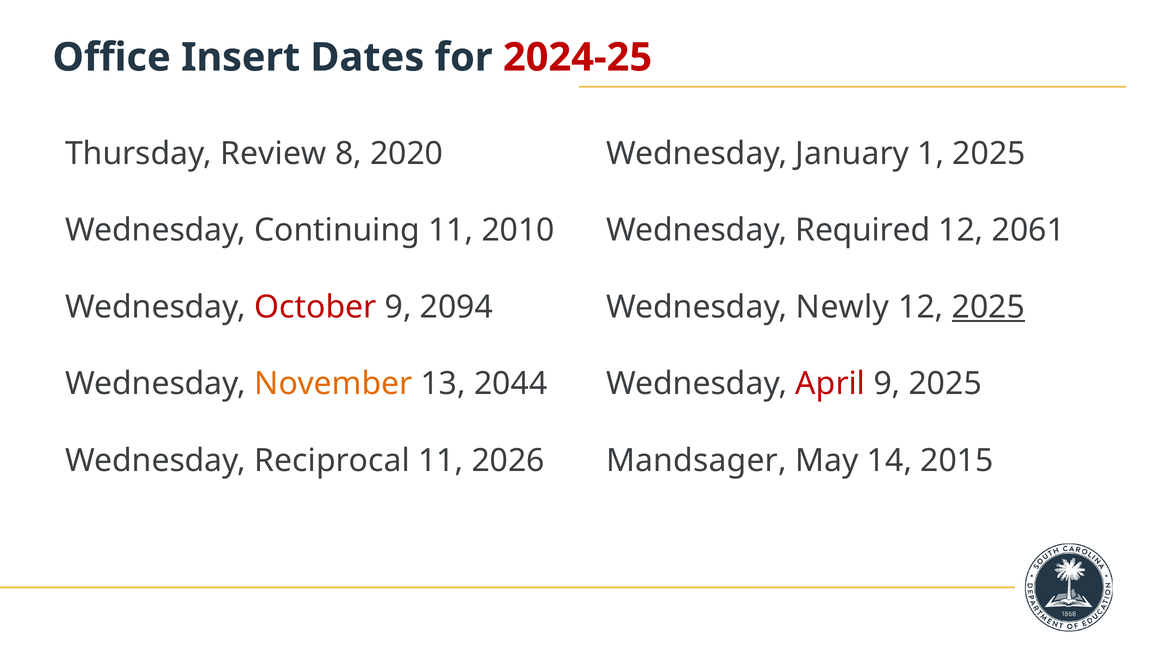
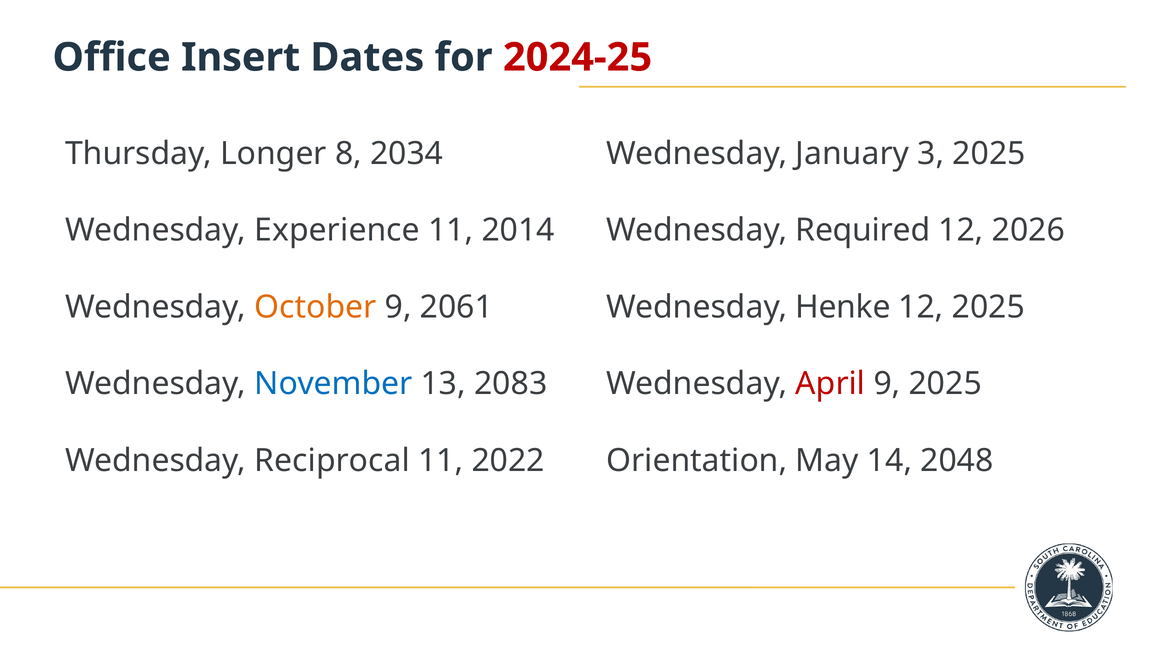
Review: Review -> Longer
2020: 2020 -> 2034
1: 1 -> 3
Continuing: Continuing -> Experience
2010: 2010 -> 2014
2061: 2061 -> 2026
October colour: red -> orange
2094: 2094 -> 2061
Newly: Newly -> Henke
2025 at (988, 307) underline: present -> none
November colour: orange -> blue
2044: 2044 -> 2083
2026: 2026 -> 2022
Mandsager: Mandsager -> Orientation
2015: 2015 -> 2048
